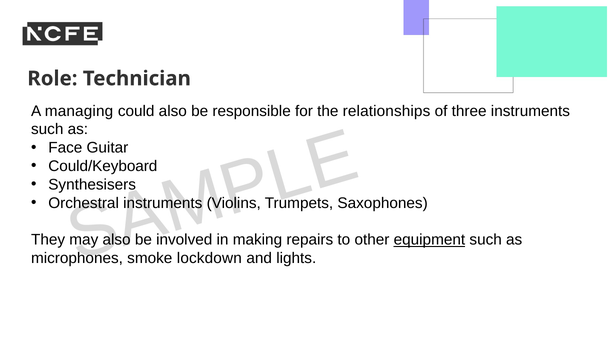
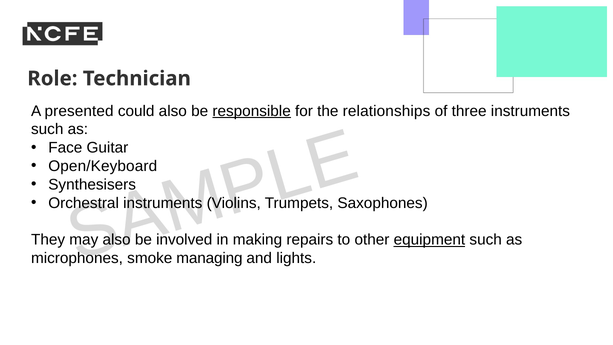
managing: managing -> presented
responsible underline: none -> present
Could/Keyboard: Could/Keyboard -> Open/Keyboard
lockdown: lockdown -> managing
